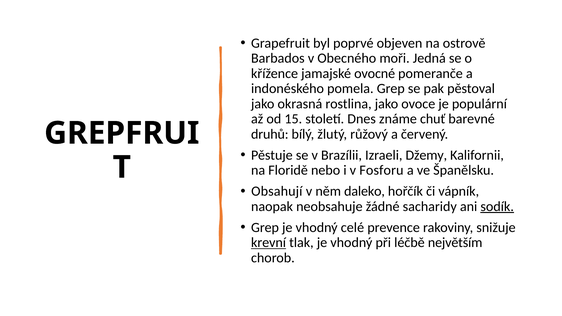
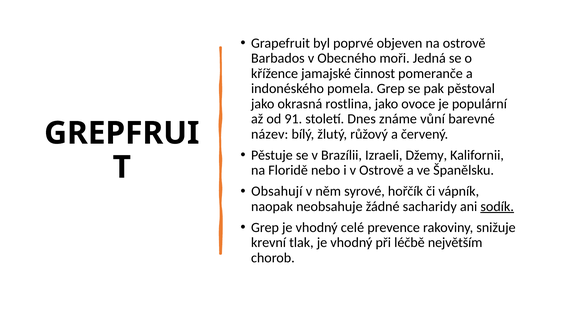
ovocné: ovocné -> činnost
15: 15 -> 91
chuť: chuť -> vůní
druhů: druhů -> název
v Fosforu: Fosforu -> Ostrově
daleko: daleko -> syrové
krevní underline: present -> none
